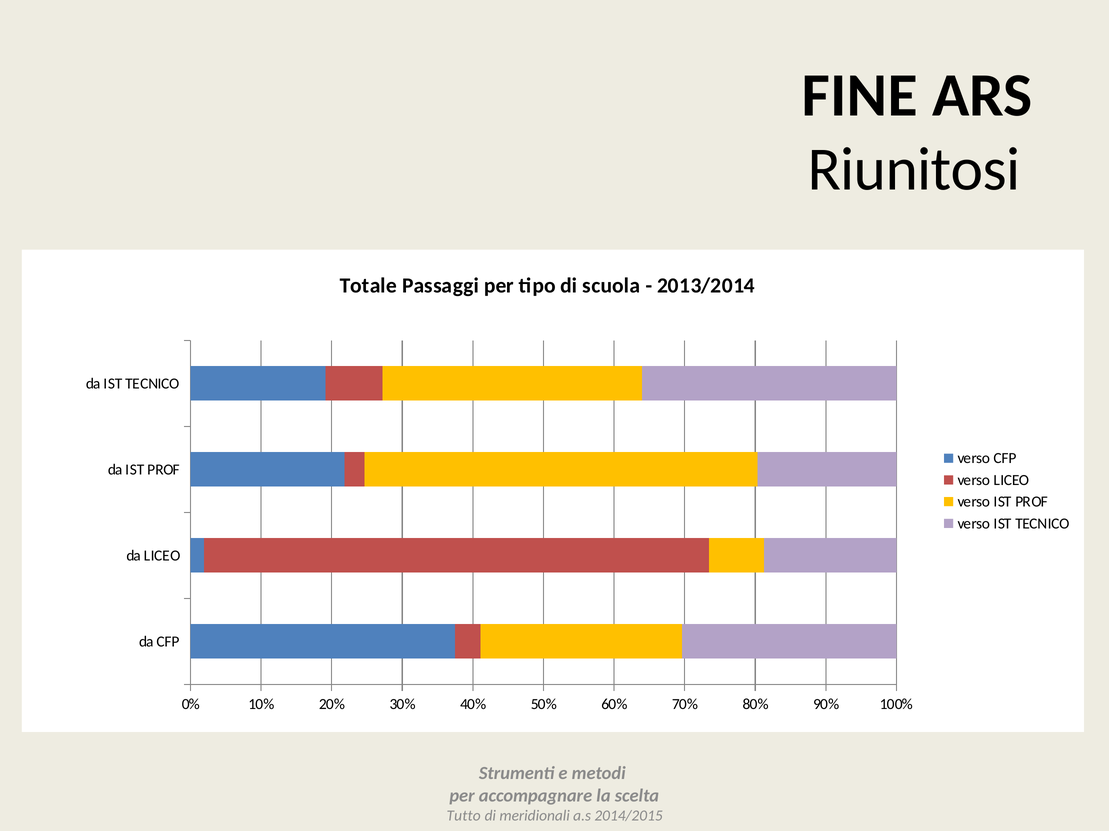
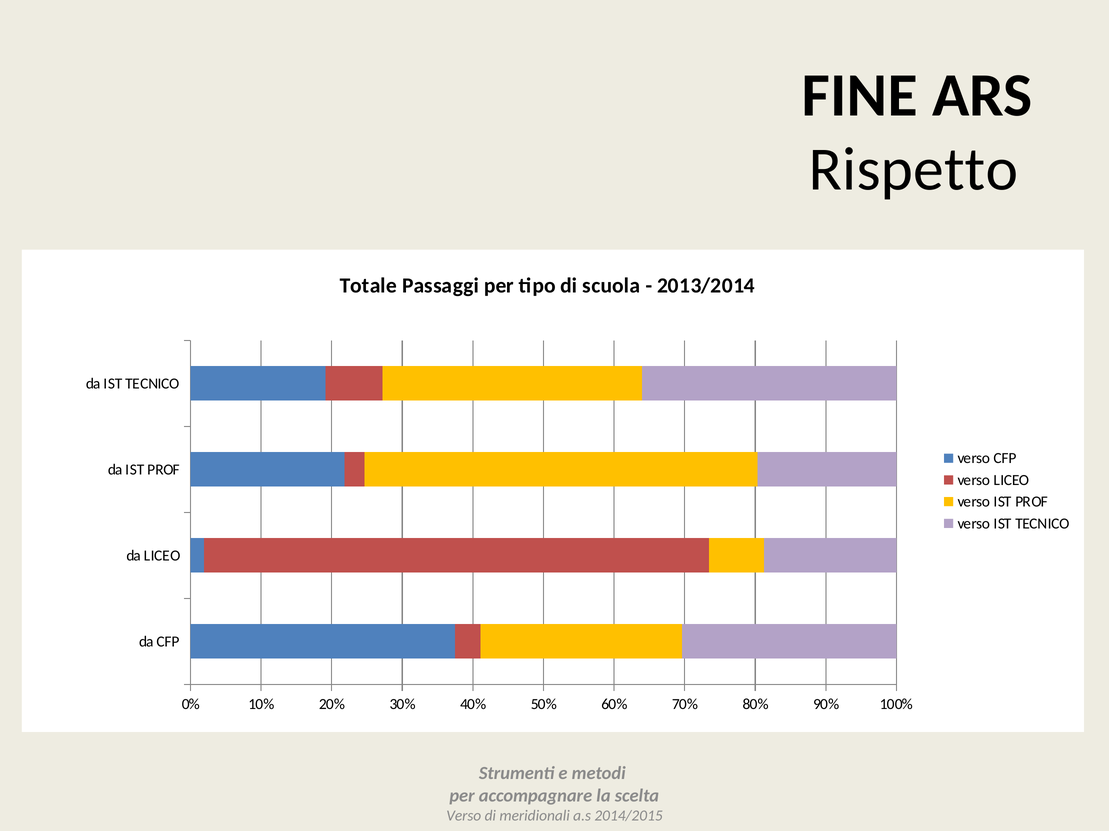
Riunitosi: Riunitosi -> Rispetto
Tutto at (464, 816): Tutto -> Verso
